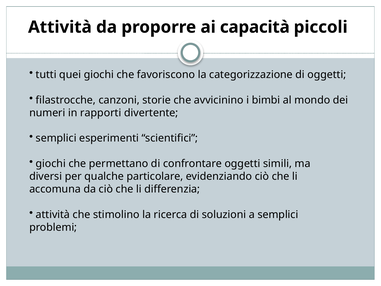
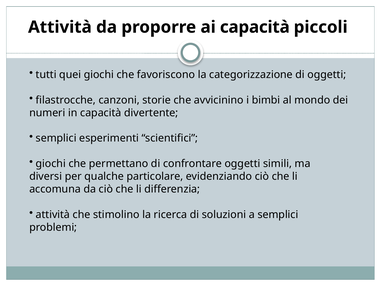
in rapporti: rapporti -> capacità
